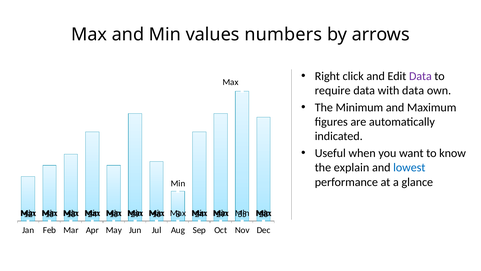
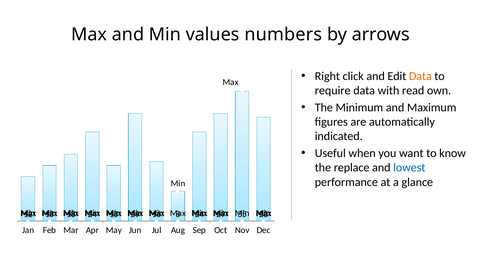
Data at (420, 76) colour: purple -> orange
with data: data -> read
explain: explain -> replace
